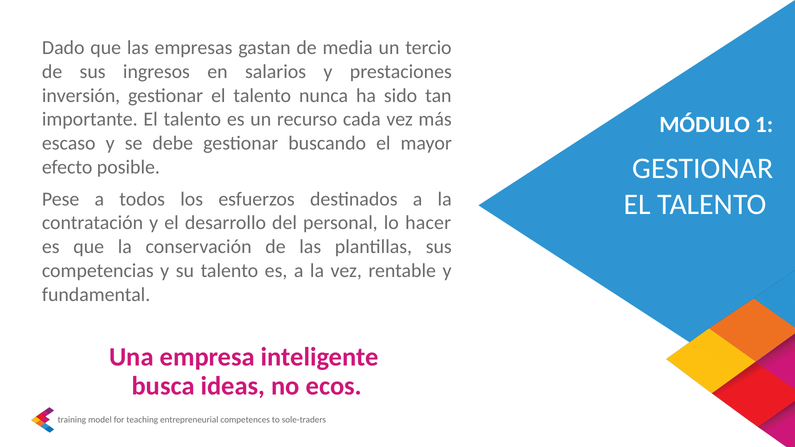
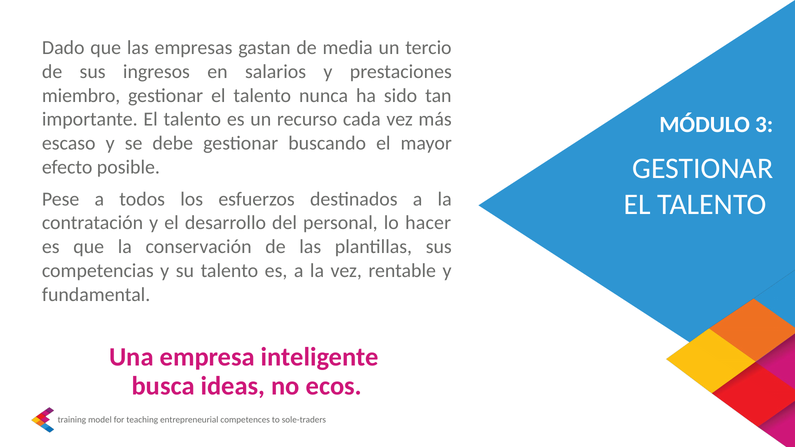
inversión: inversión -> miembro
1: 1 -> 3
